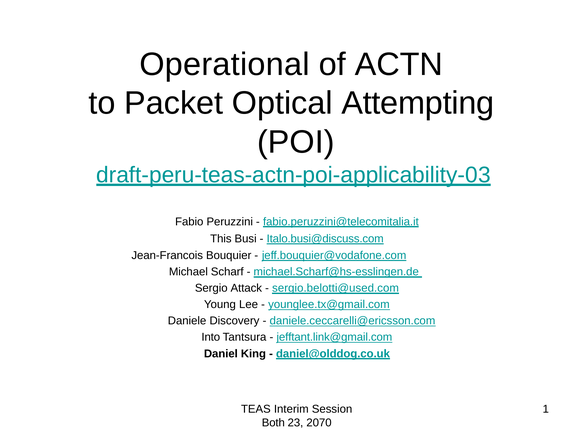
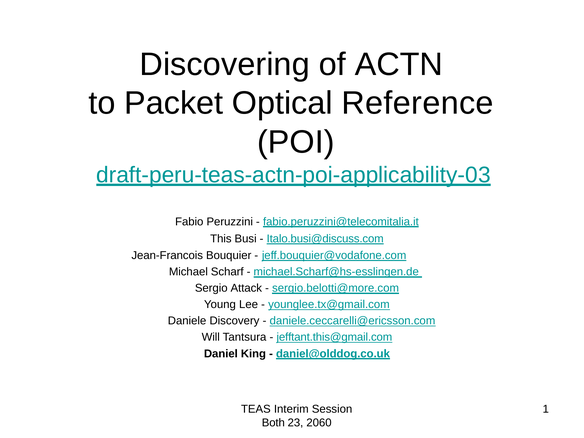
Operational: Operational -> Discovering
Attempting: Attempting -> Reference
sergio.belotti@used.com: sergio.belotti@used.com -> sergio.belotti@more.com
Into: Into -> Will
jefftant.link@gmail.com: jefftant.link@gmail.com -> jefftant.this@gmail.com
2070: 2070 -> 2060
